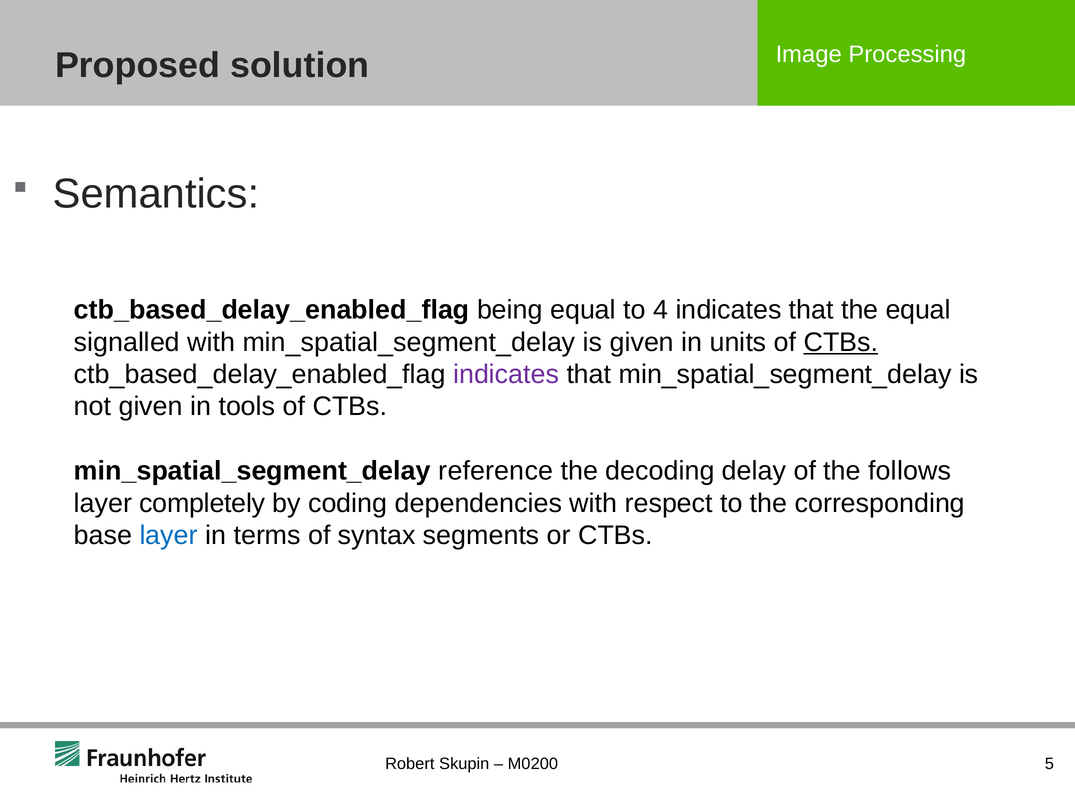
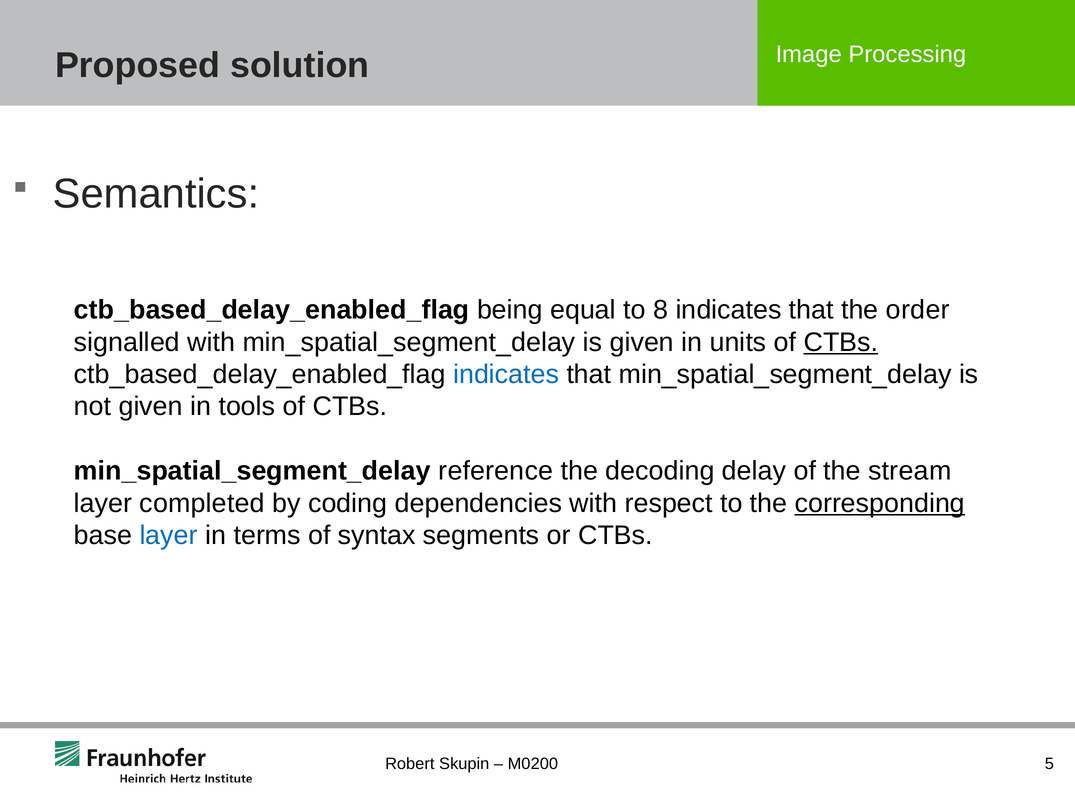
4: 4 -> 8
the equal: equal -> order
indicates at (506, 374) colour: purple -> blue
follows: follows -> stream
completely: completely -> completed
corresponding underline: none -> present
